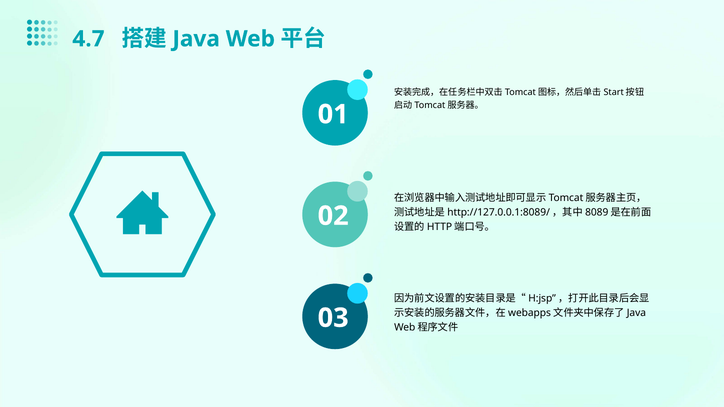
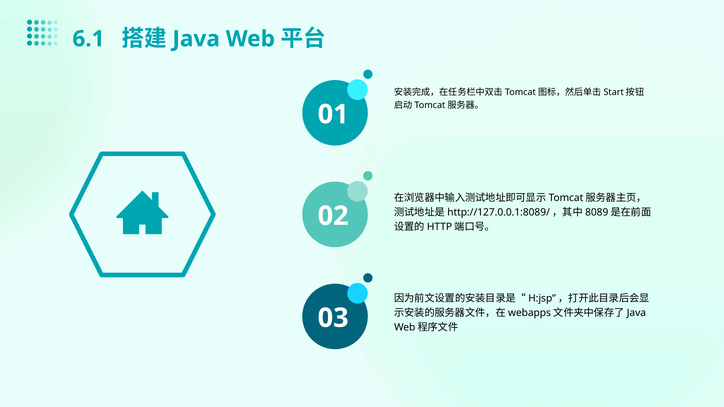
4.7: 4.7 -> 6.1
